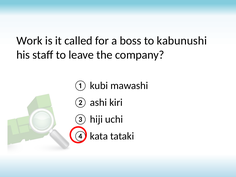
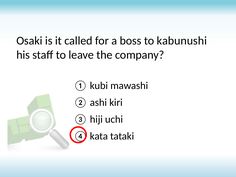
Work: Work -> Osaki
